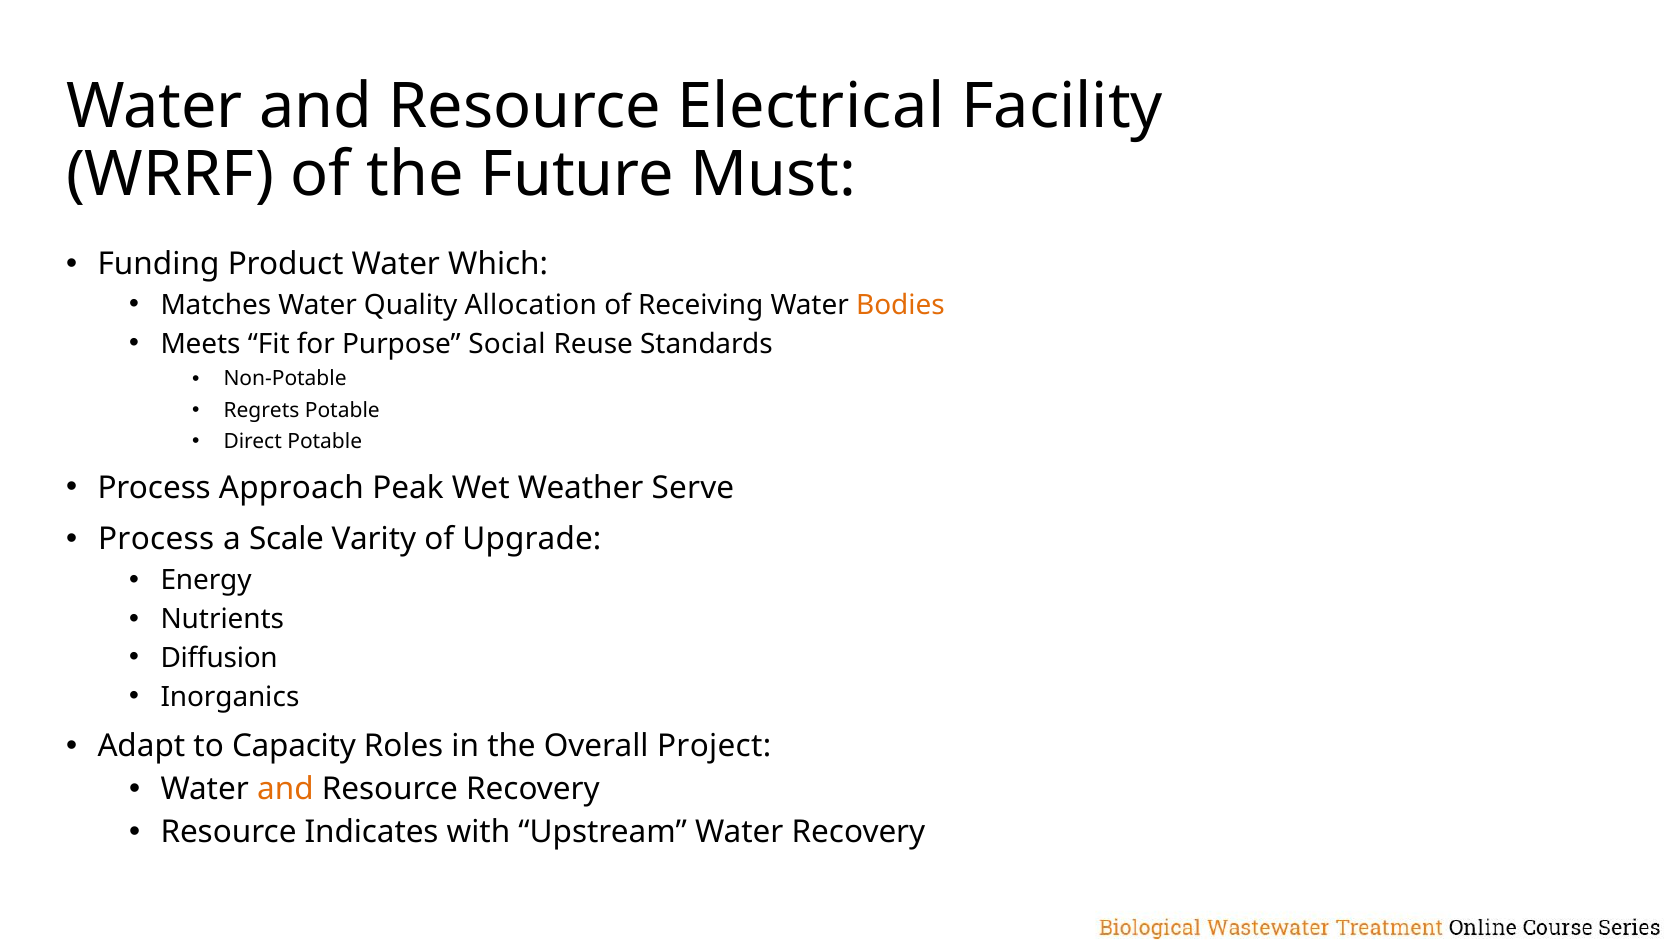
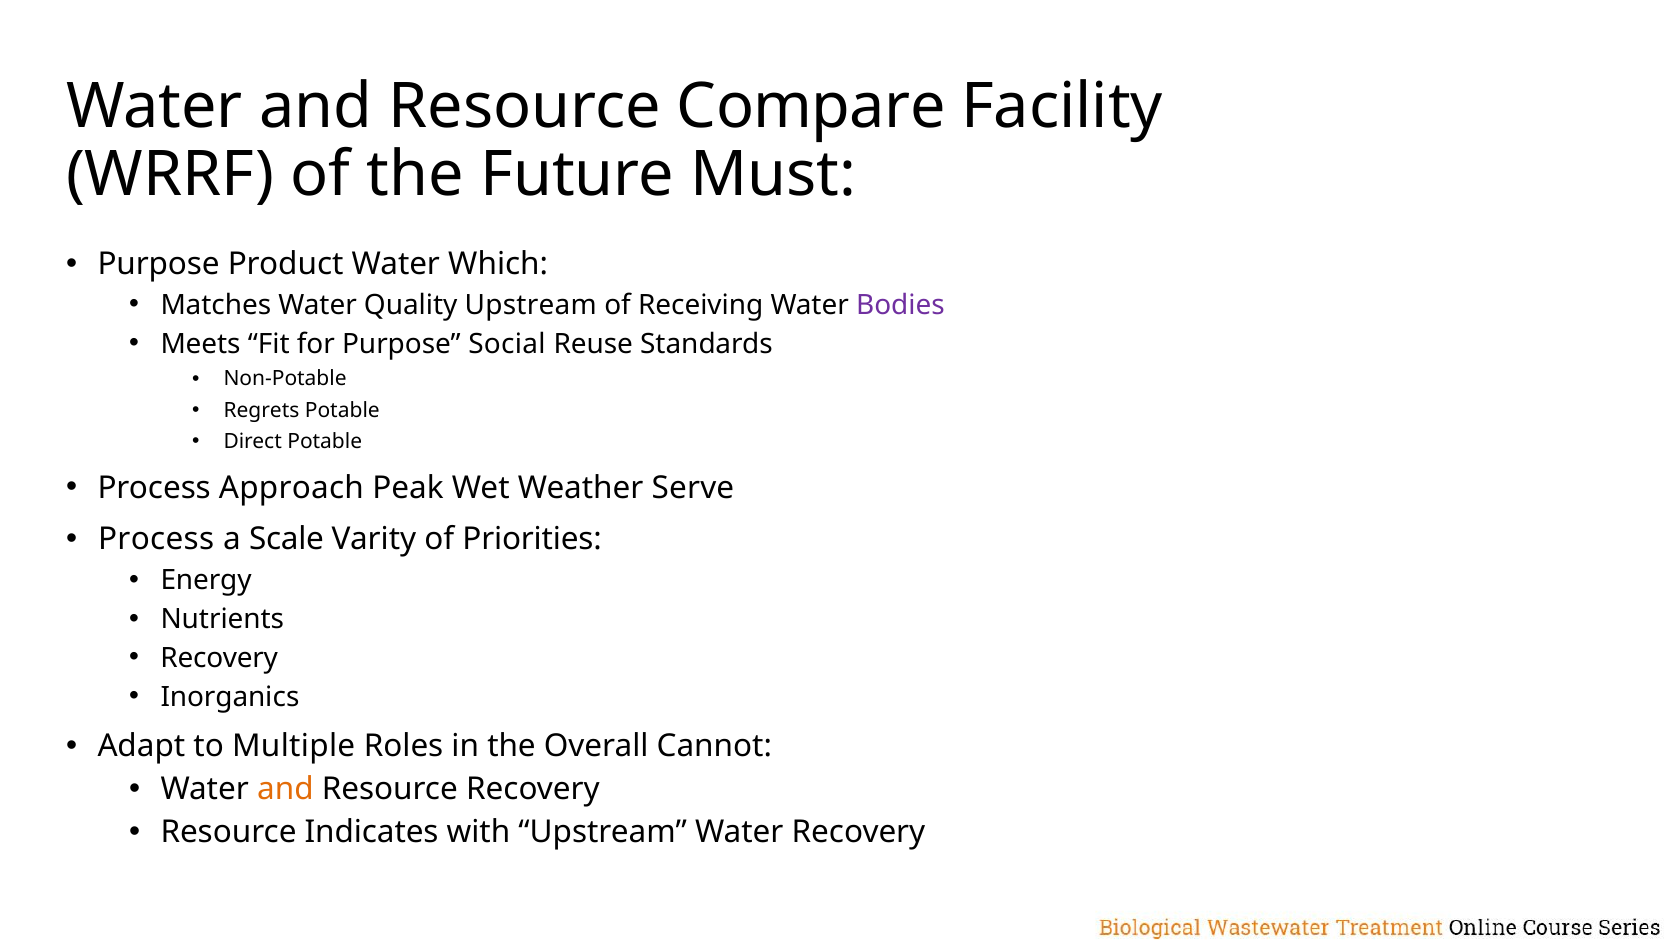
Electrical: Electrical -> Compare
Funding at (159, 264): Funding -> Purpose
Quality Allocation: Allocation -> Upstream
Bodies colour: orange -> purple
Upgrade: Upgrade -> Priorities
Diffusion at (219, 658): Diffusion -> Recovery
Capacity: Capacity -> Multiple
Project: Project -> Cannot
